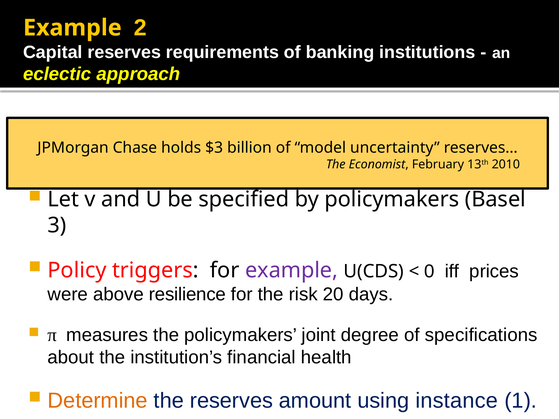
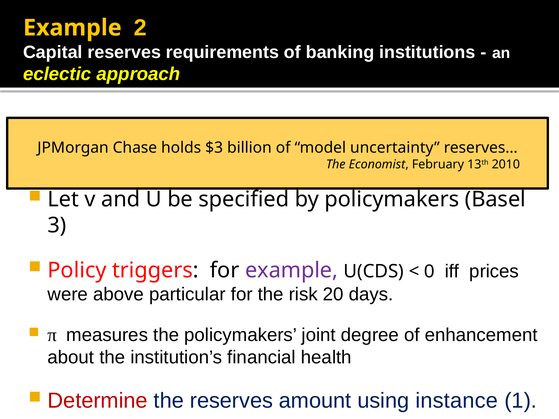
resilience: resilience -> particular
specifications: specifications -> enhancement
Determine colour: orange -> red
